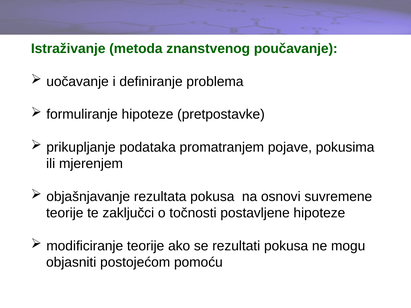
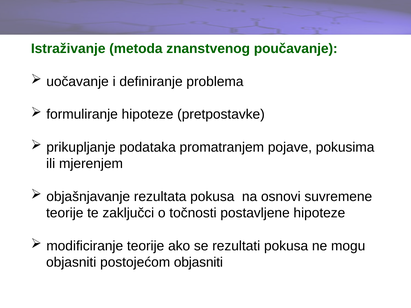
postojećom pomoću: pomoću -> objasniti
